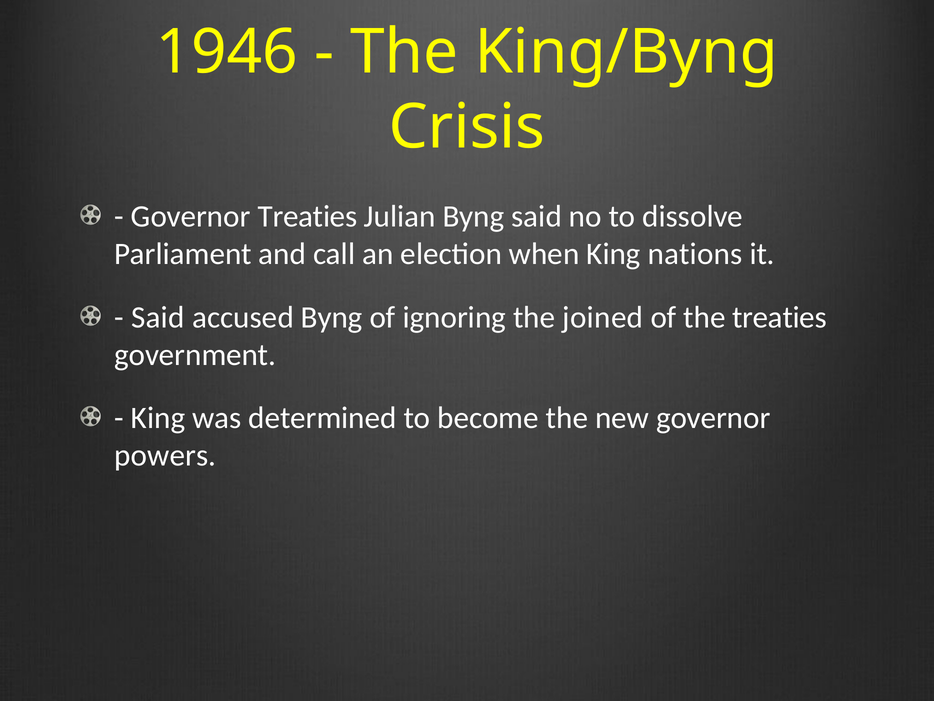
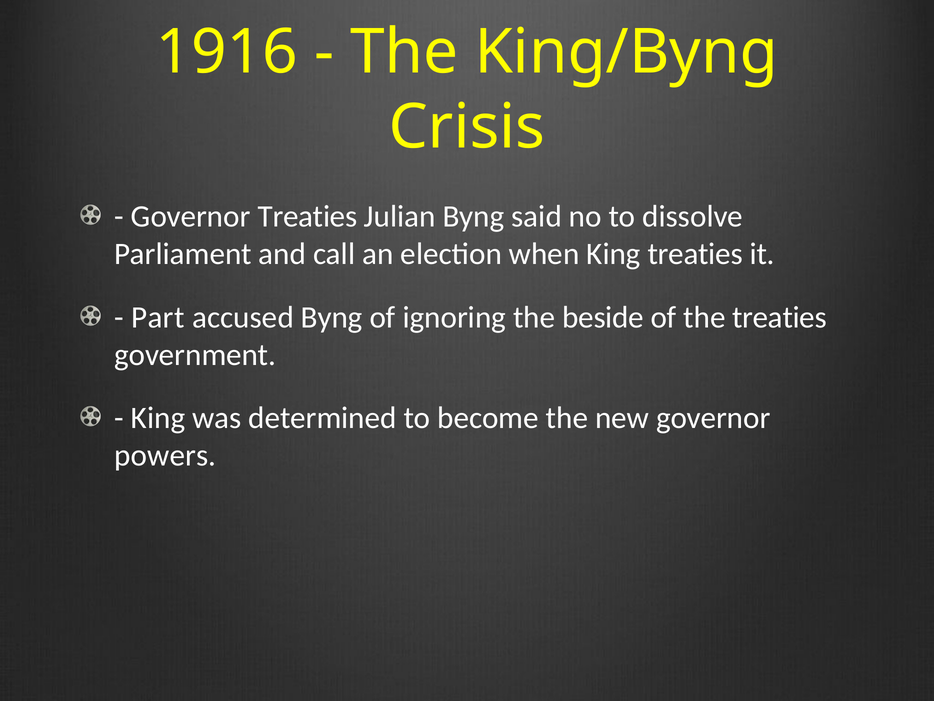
1946: 1946 -> 1916
King nations: nations -> treaties
Said at (158, 317): Said -> Part
joined: joined -> beside
